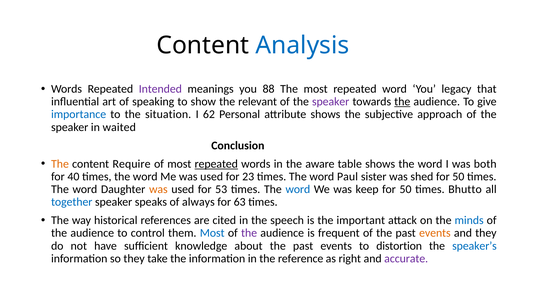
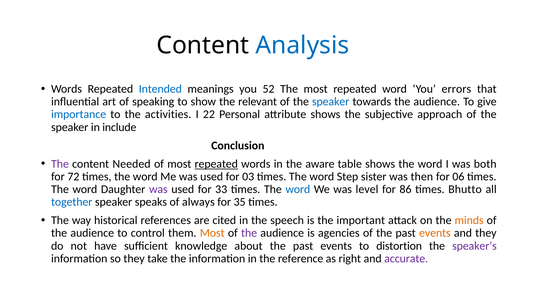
Intended colour: purple -> blue
88: 88 -> 52
legacy: legacy -> errors
speaker at (331, 102) colour: purple -> blue
the at (402, 102) underline: present -> none
situation: situation -> activities
62: 62 -> 22
waited: waited -> include
The at (60, 164) colour: orange -> purple
Require: Require -> Needed
40: 40 -> 72
23: 23 -> 03
Paul: Paul -> Step
shed: shed -> then
50 at (458, 176): 50 -> 06
was at (158, 189) colour: orange -> purple
53: 53 -> 33
keep: keep -> level
50 at (406, 189): 50 -> 86
63: 63 -> 35
minds colour: blue -> orange
Most at (212, 233) colour: blue -> orange
frequent: frequent -> agencies
speaker’s colour: blue -> purple
